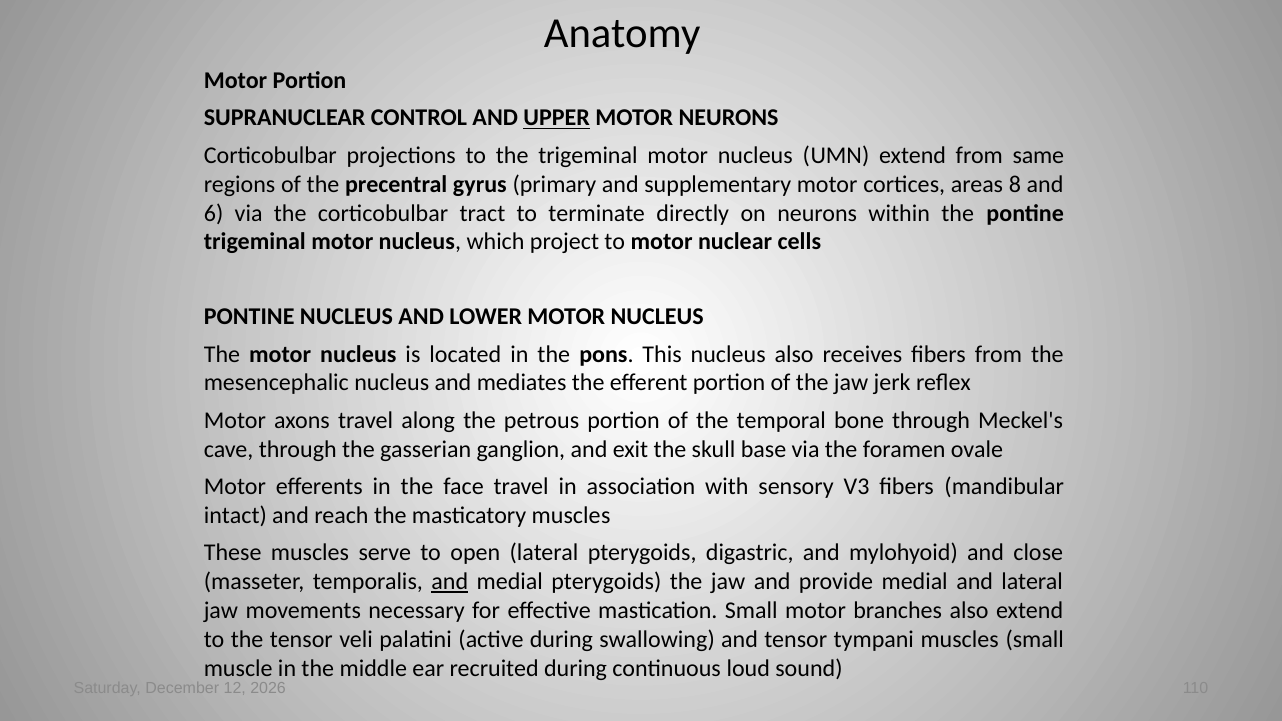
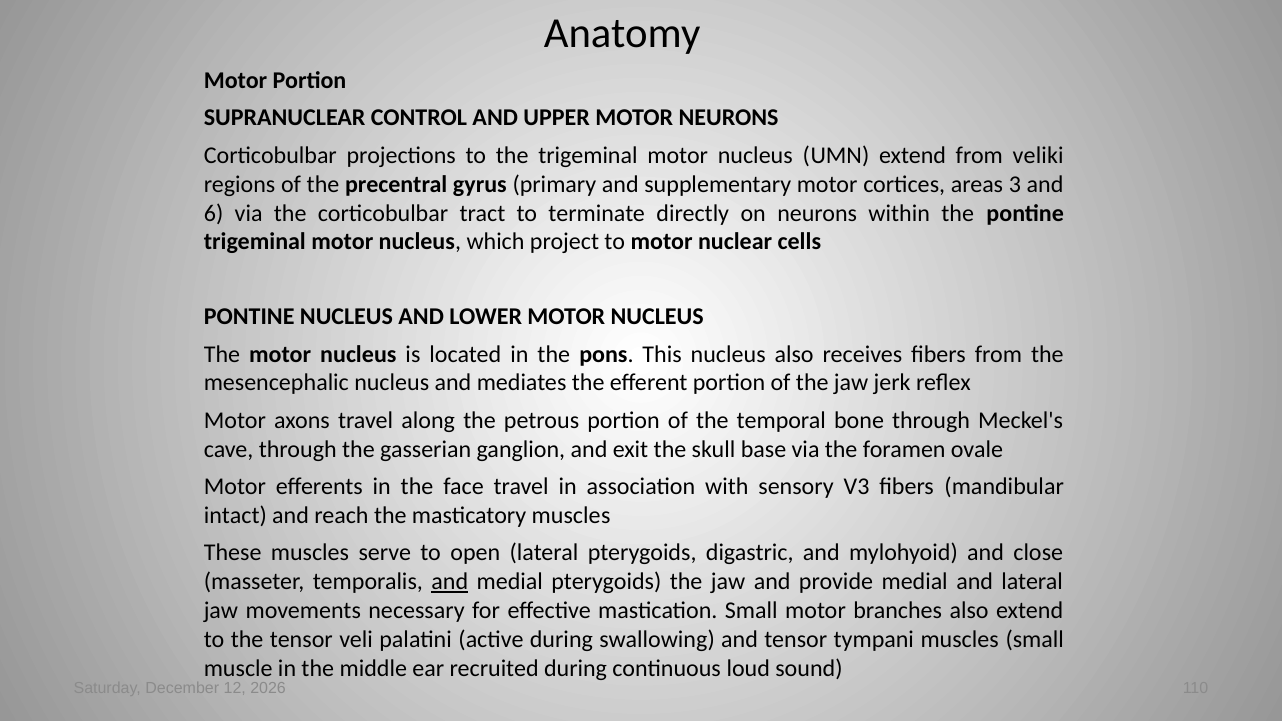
UPPER underline: present -> none
same: same -> veliki
8: 8 -> 3
